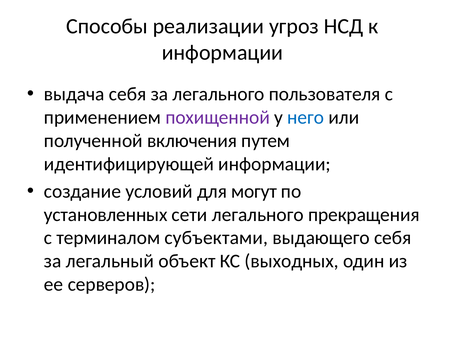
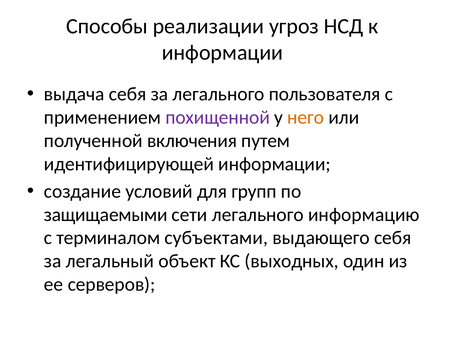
него colour: blue -> orange
могут: могут -> групп
установленных: установленных -> защищаемыми
прекращения: прекращения -> информацию
